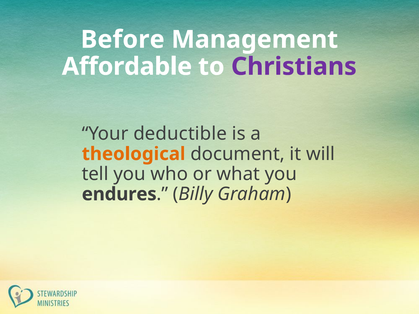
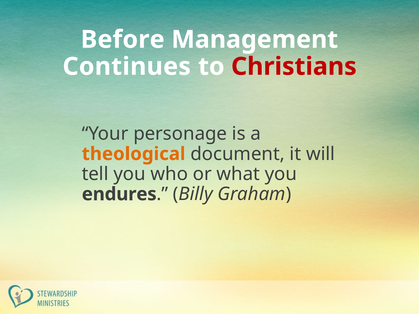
Affordable: Affordable -> Continues
Christians colour: purple -> red
deductible: deductible -> personage
